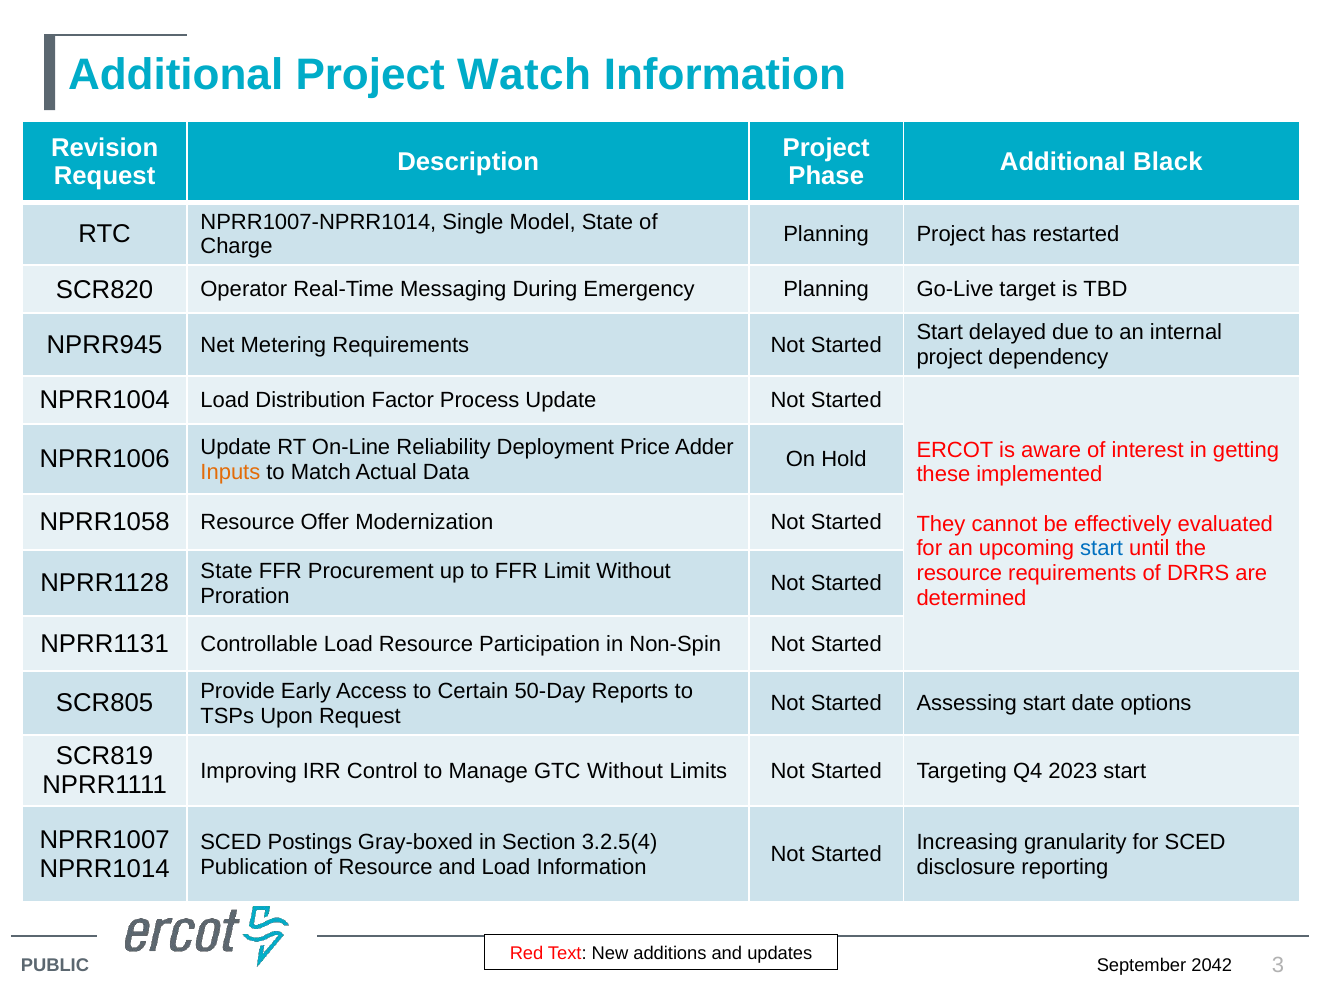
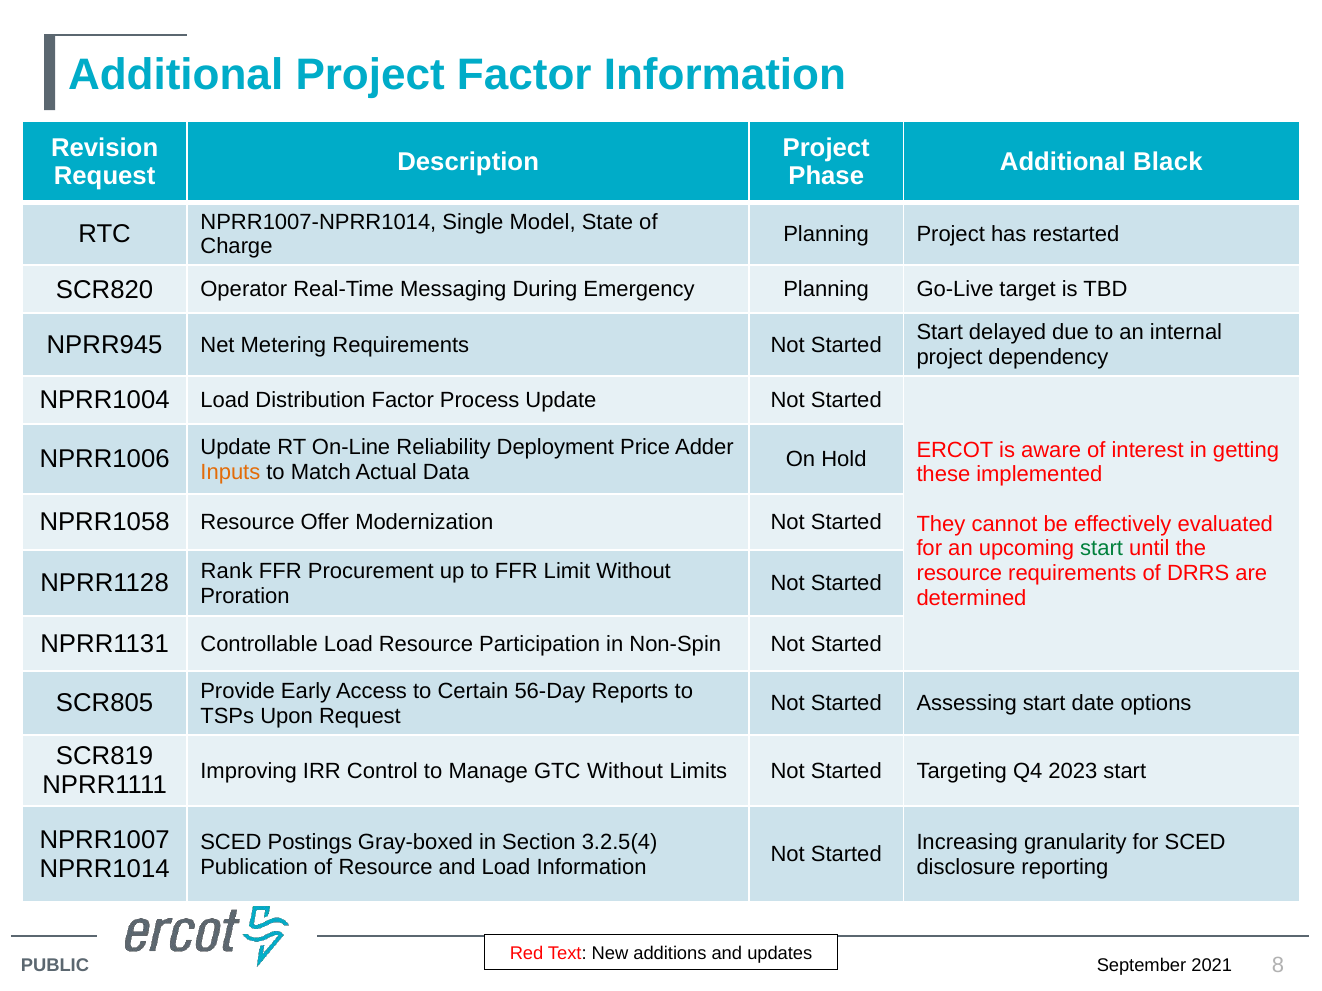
Project Watch: Watch -> Factor
start at (1102, 549) colour: blue -> green
NPRR1128 State: State -> Rank
50-Day: 50-Day -> 56-Day
2042: 2042 -> 2021
3: 3 -> 8
